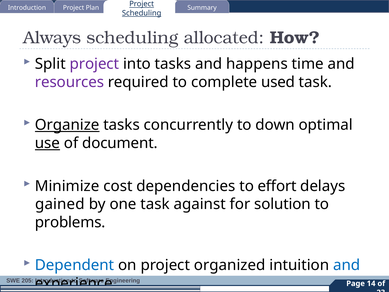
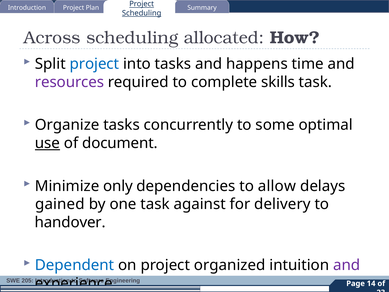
Always: Always -> Across
project at (94, 64) colour: purple -> blue
used: used -> skills
Organize underline: present -> none
down: down -> some
cost: cost -> only
effort: effort -> allow
solution: solution -> delivery
problems: problems -> handover
and at (347, 265) colour: blue -> purple
